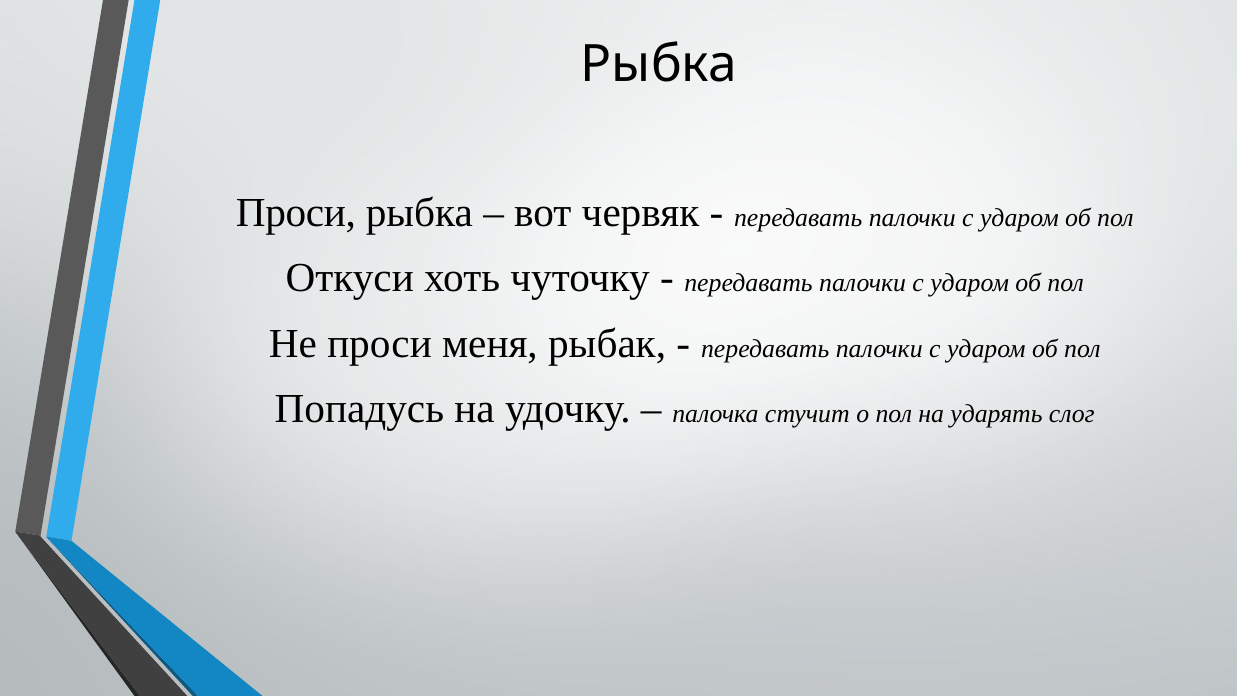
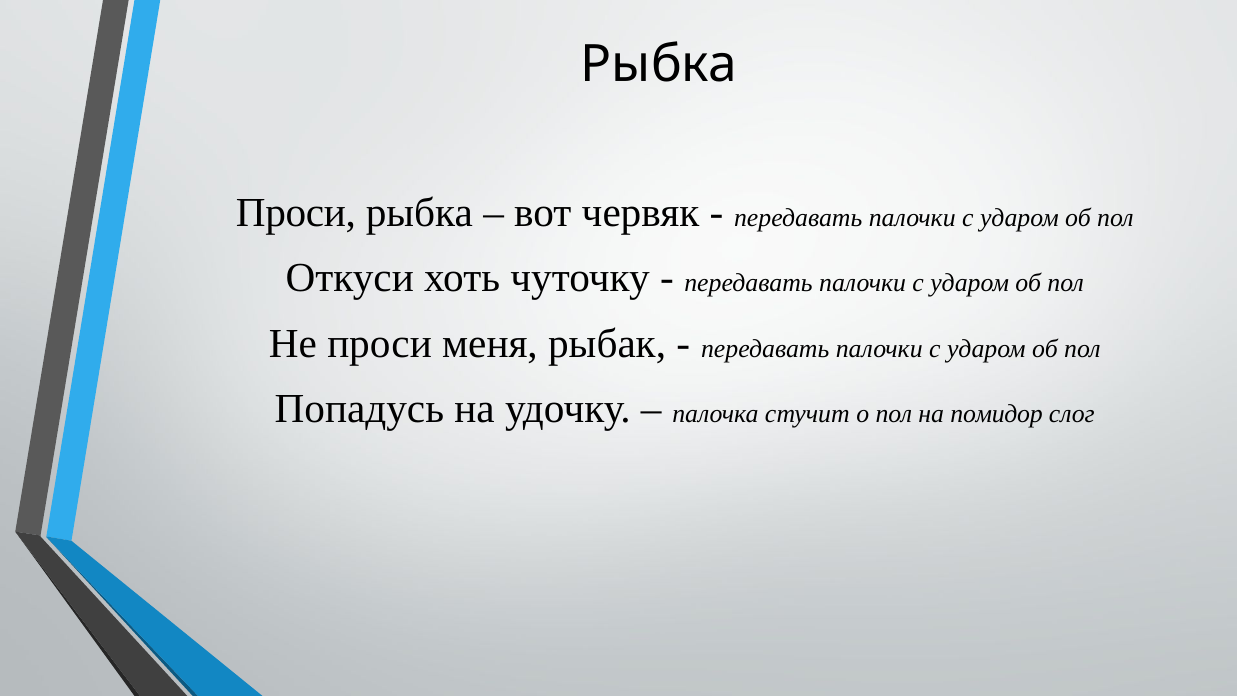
ударять: ударять -> помидор
